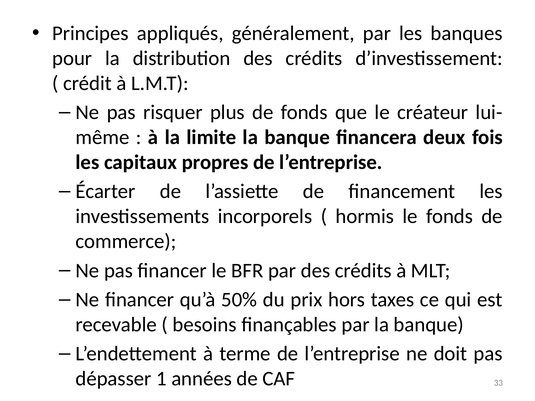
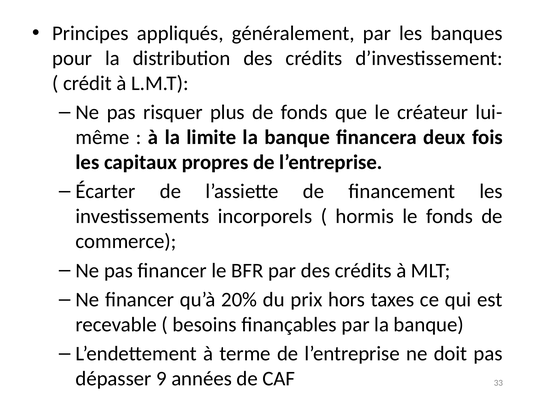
50%: 50% -> 20%
1: 1 -> 9
